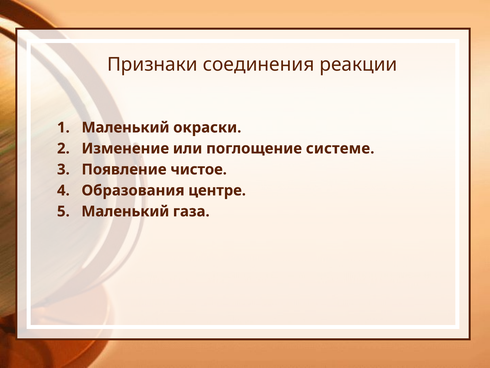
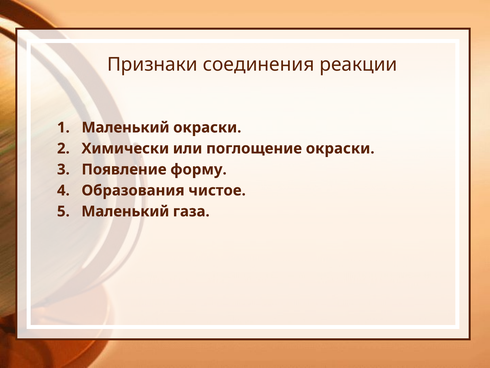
Изменение: Изменение -> Химически
поглощение системе: системе -> окраски
чистое: чистое -> форму
центре: центре -> чистое
